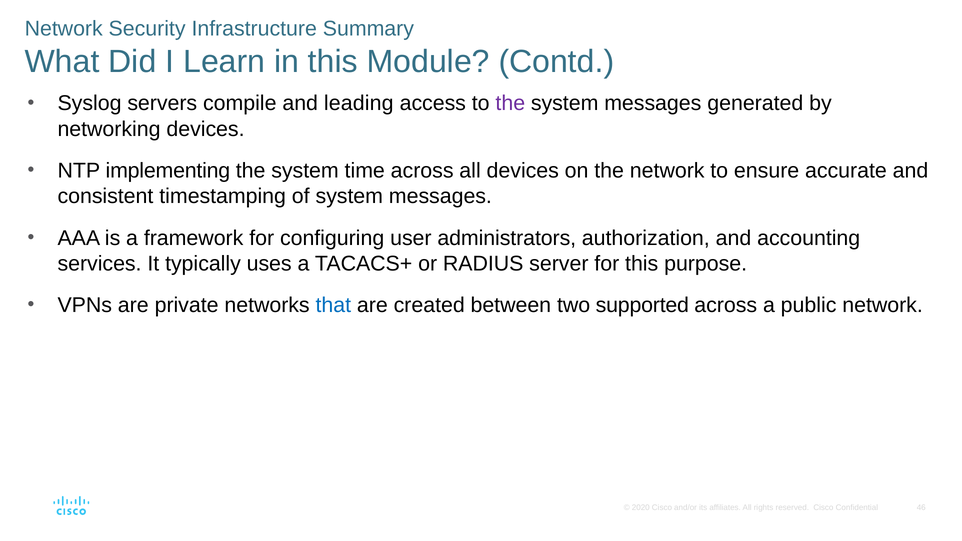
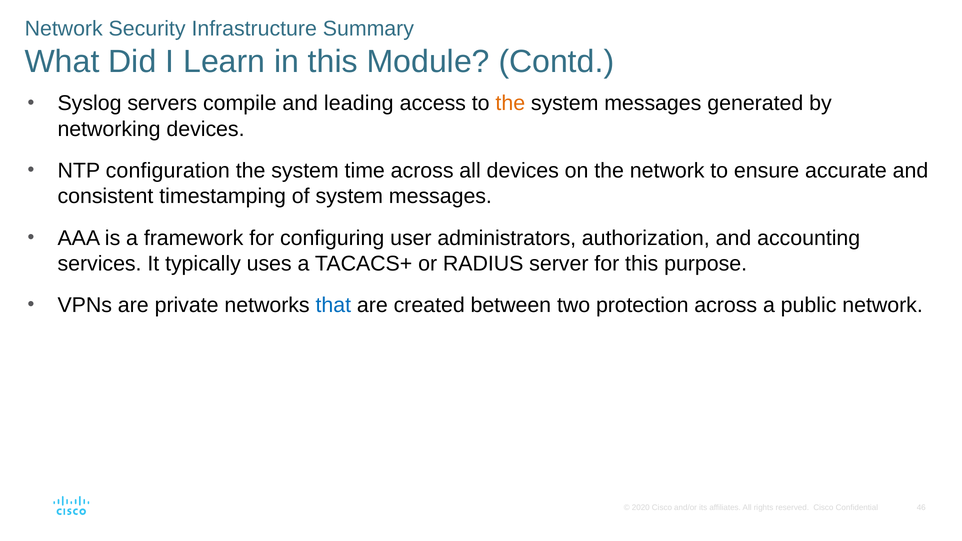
the at (510, 103) colour: purple -> orange
implementing: implementing -> configuration
supported: supported -> protection
